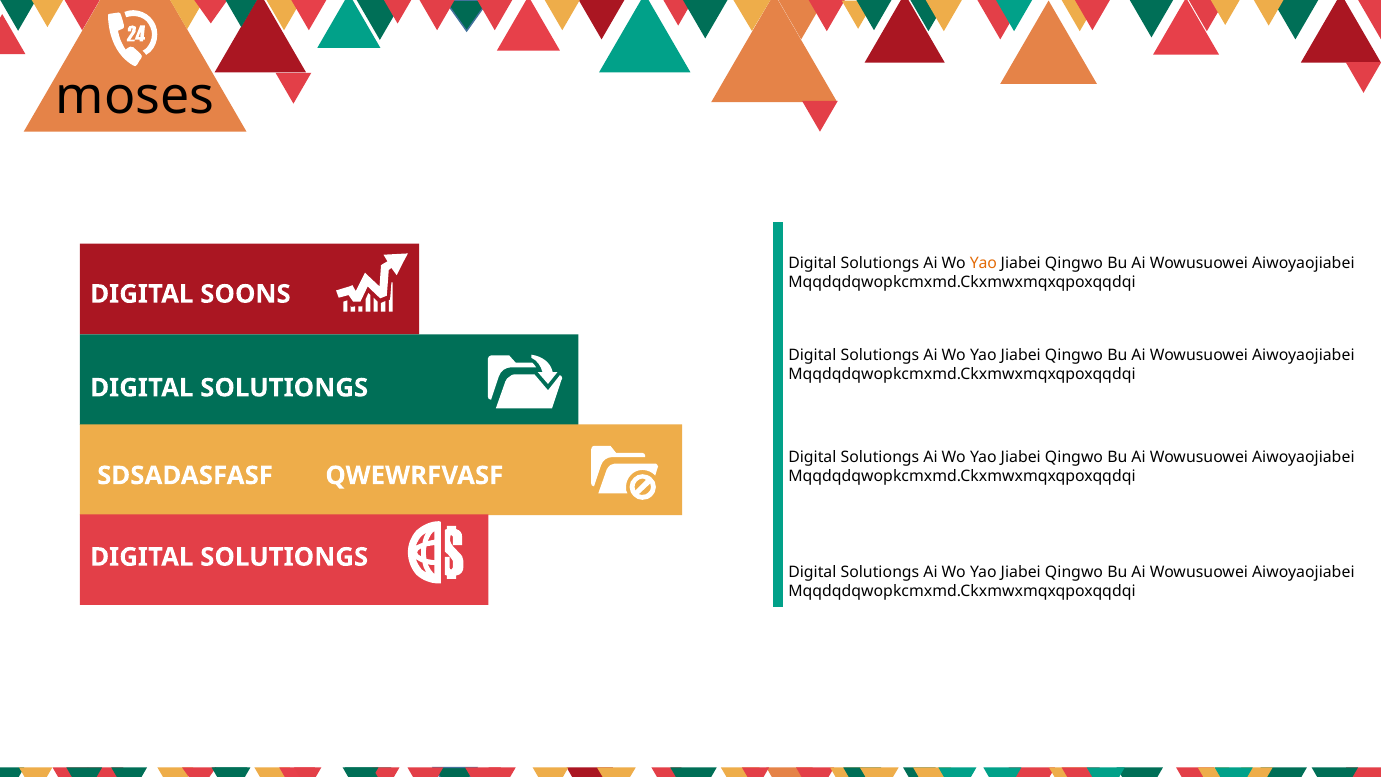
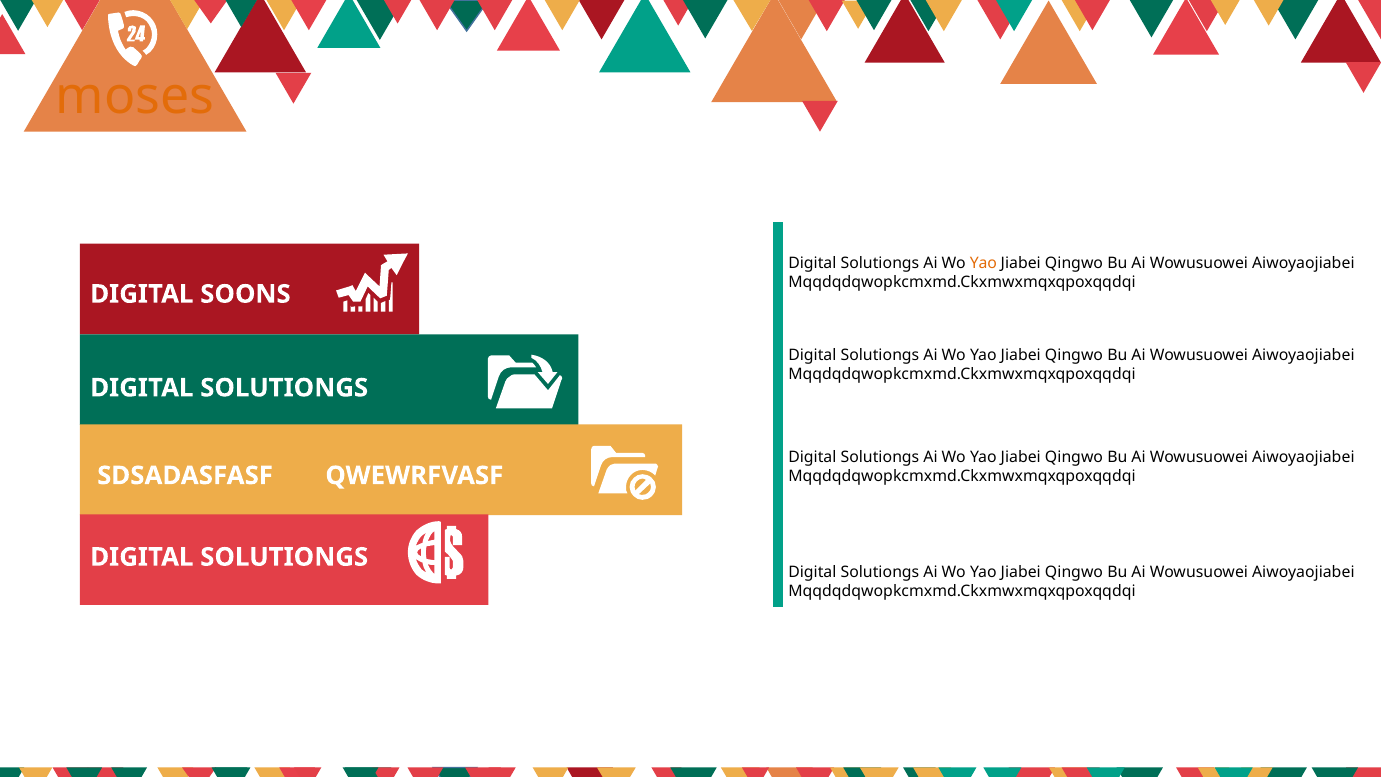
moses colour: black -> orange
